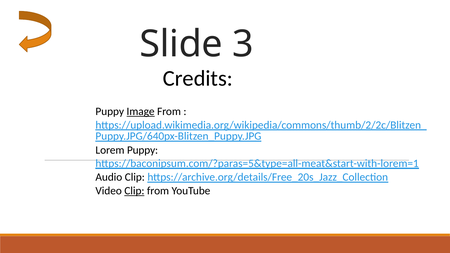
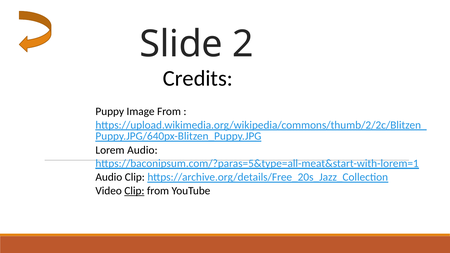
3: 3 -> 2
Image underline: present -> none
Lorem Puppy: Puppy -> Audio
